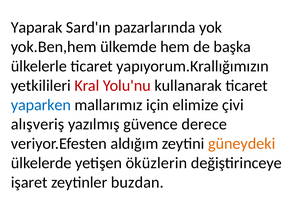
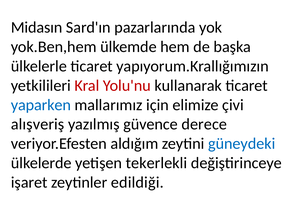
Yaparak: Yaparak -> Midasın
güneydeki colour: orange -> blue
öküzlerin: öküzlerin -> tekerlekli
buzdan: buzdan -> edildiği
